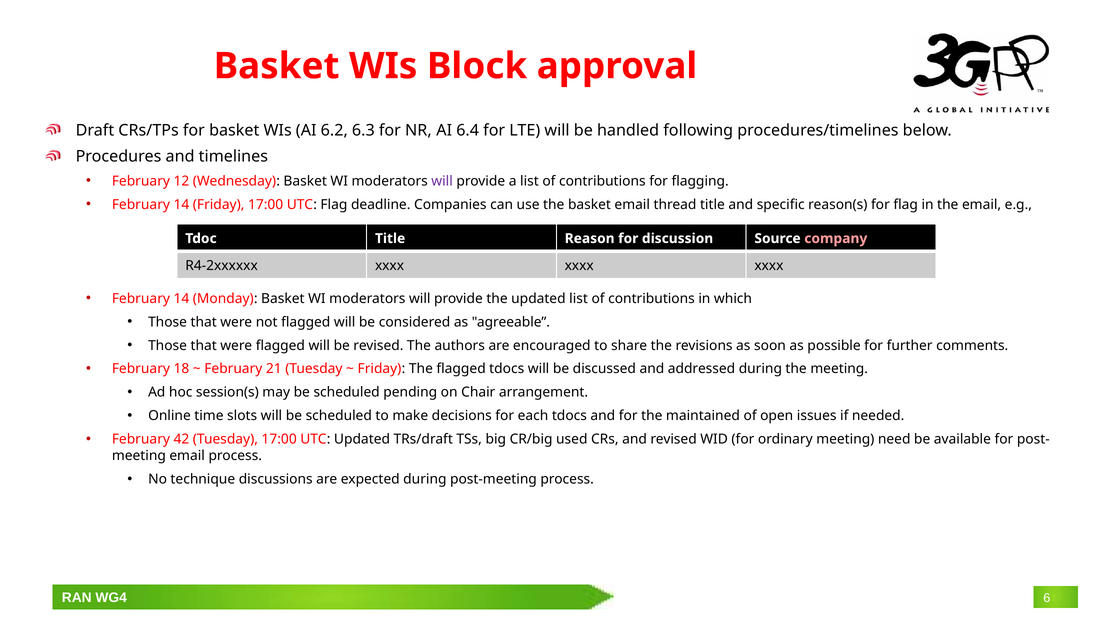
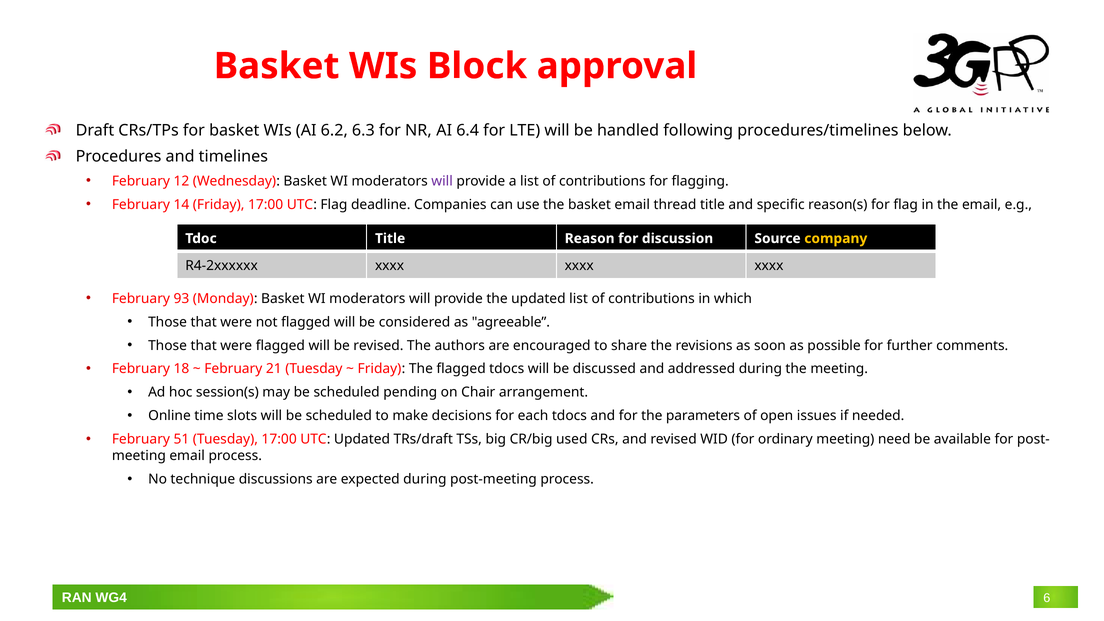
company colour: pink -> yellow
14 at (181, 299): 14 -> 93
maintained: maintained -> parameters
42: 42 -> 51
